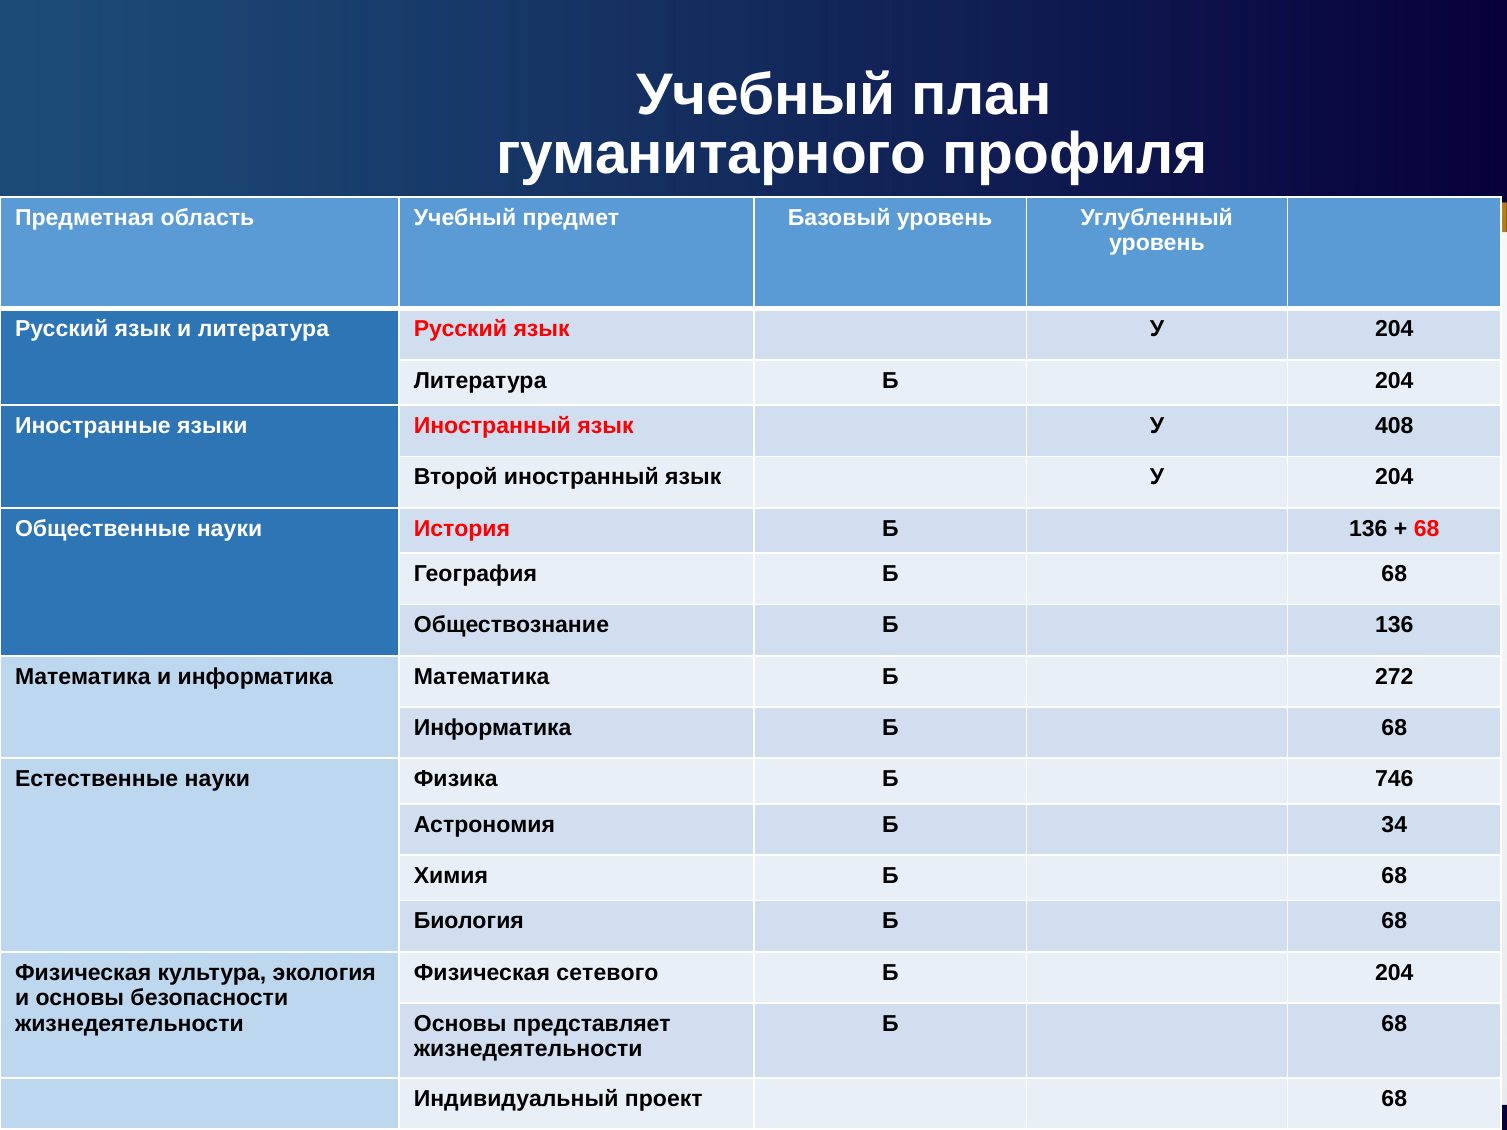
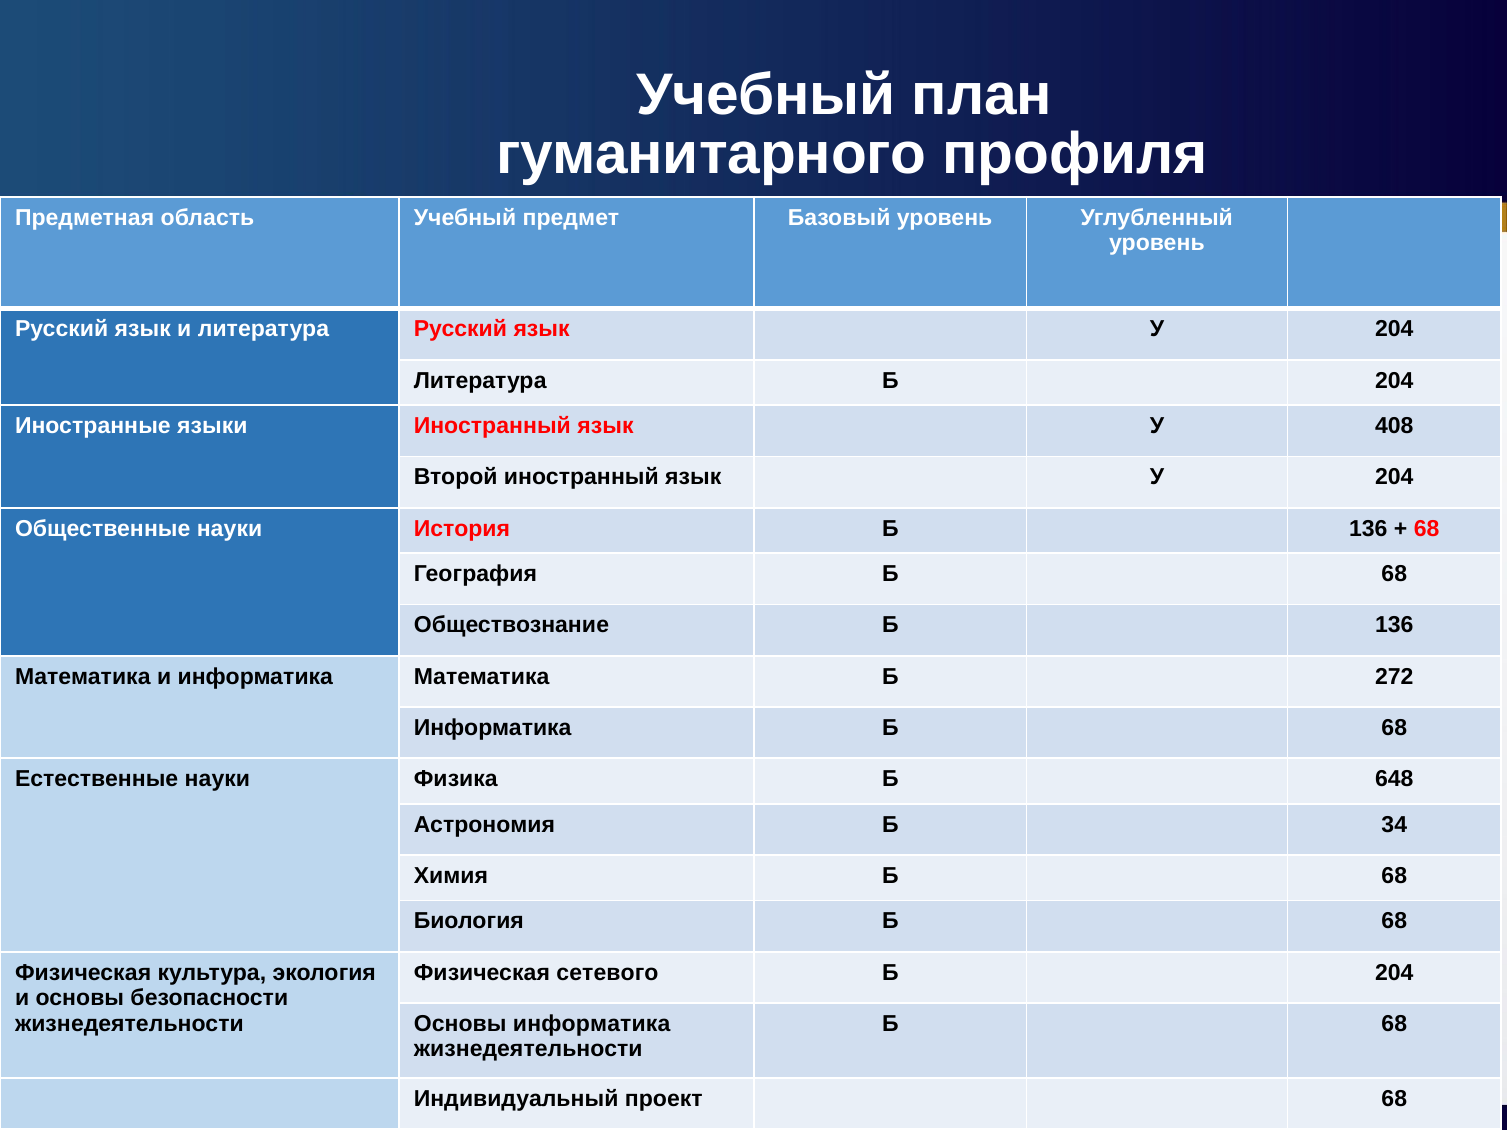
746: 746 -> 648
Основы представляет: представляет -> информатика
